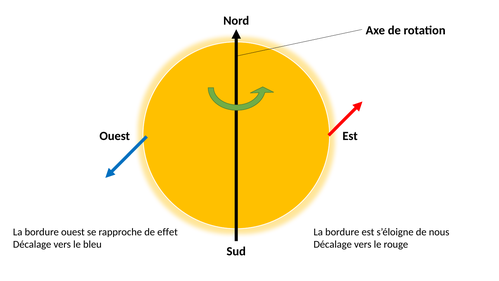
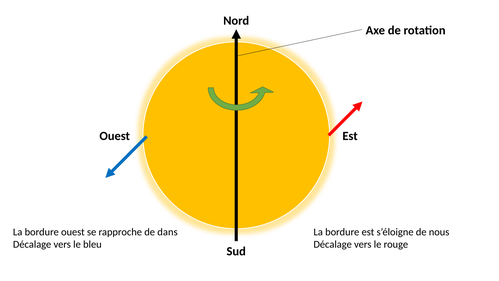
effet: effet -> dans
